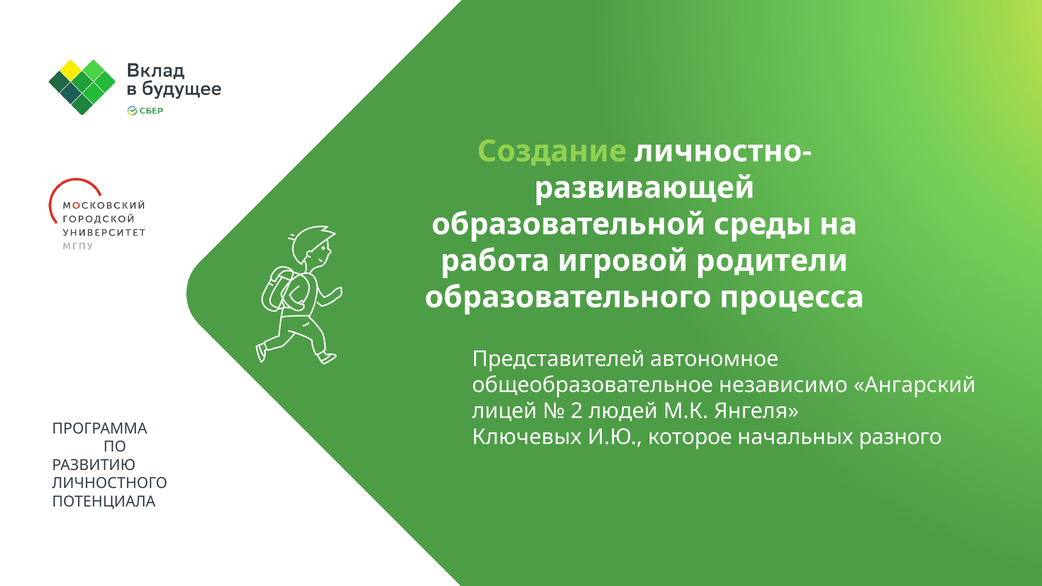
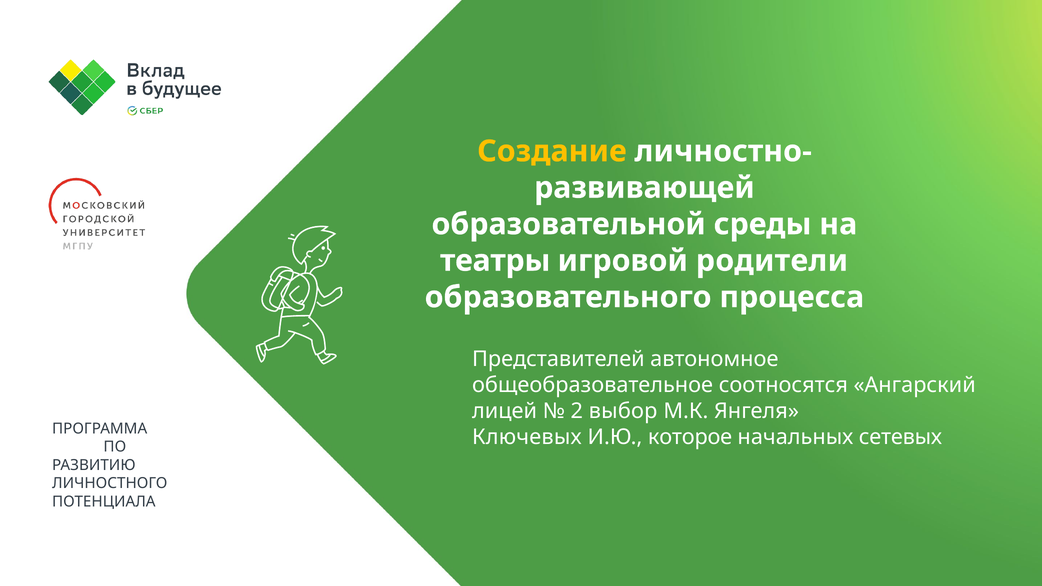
Создание colour: light green -> yellow
работа: работа -> театры
независимо: независимо -> соотносятся
людей: людей -> выбор
разного: разного -> сетевых
